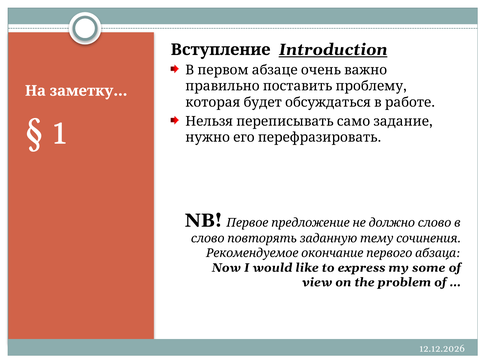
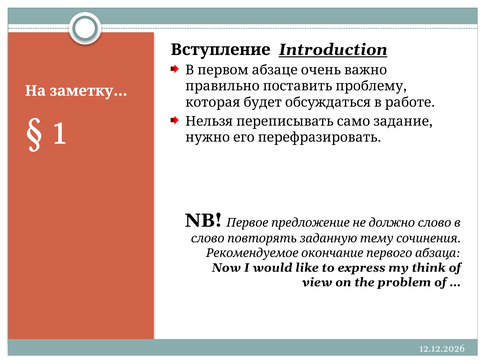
some: some -> think
